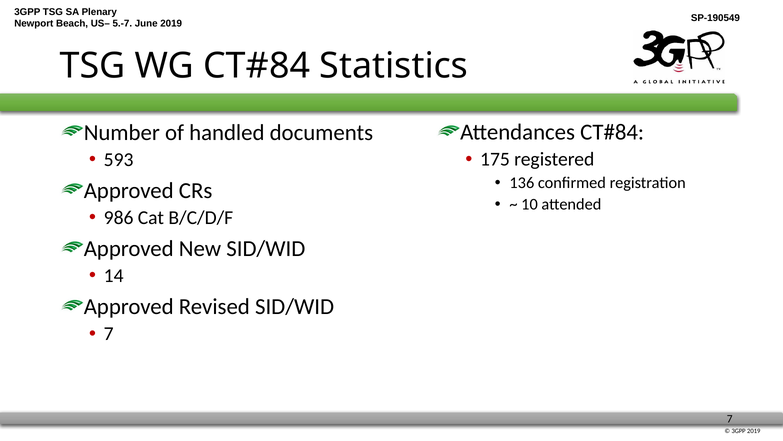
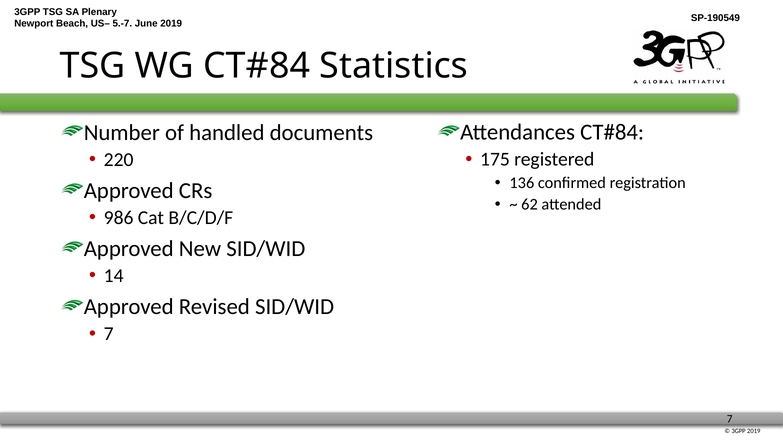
593: 593 -> 220
10: 10 -> 62
